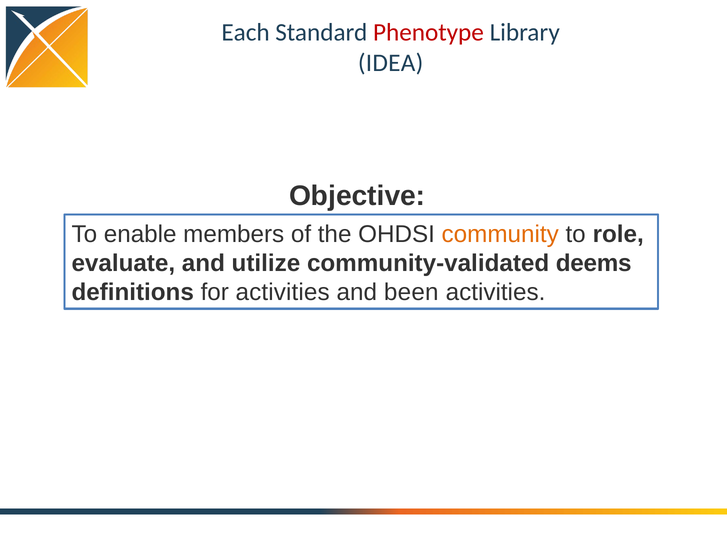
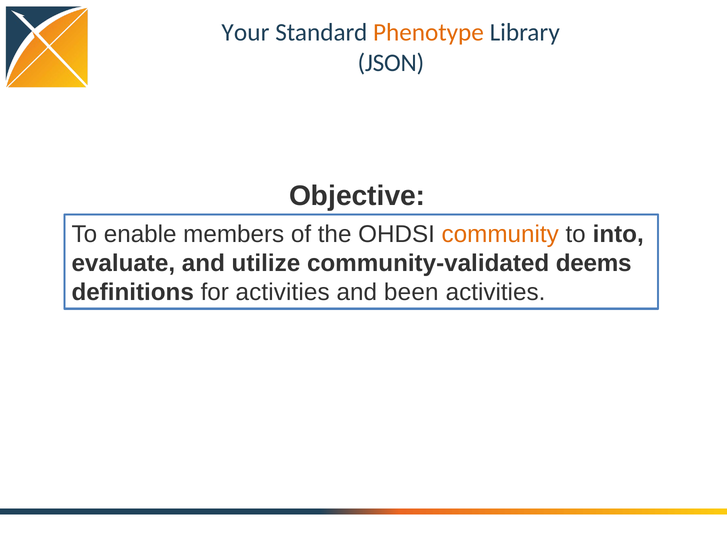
Each: Each -> Your
Phenotype colour: red -> orange
IDEA: IDEA -> JSON
role: role -> into
